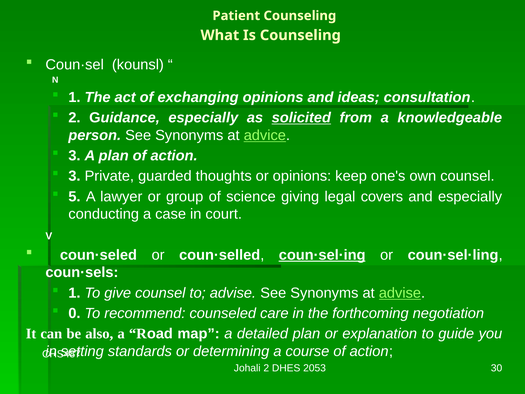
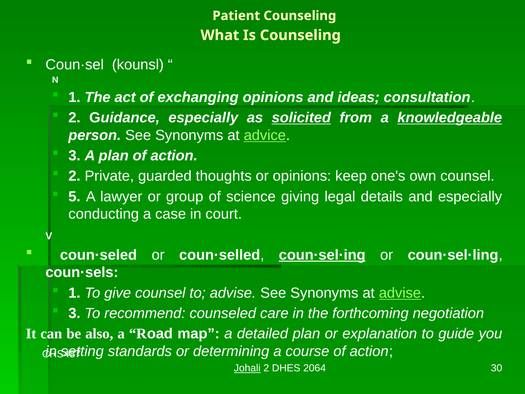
knowledgeable underline: none -> present
3 at (74, 176): 3 -> 2
covers: covers -> details
0 at (74, 313): 0 -> 3
Johali underline: none -> present
2053: 2053 -> 2064
